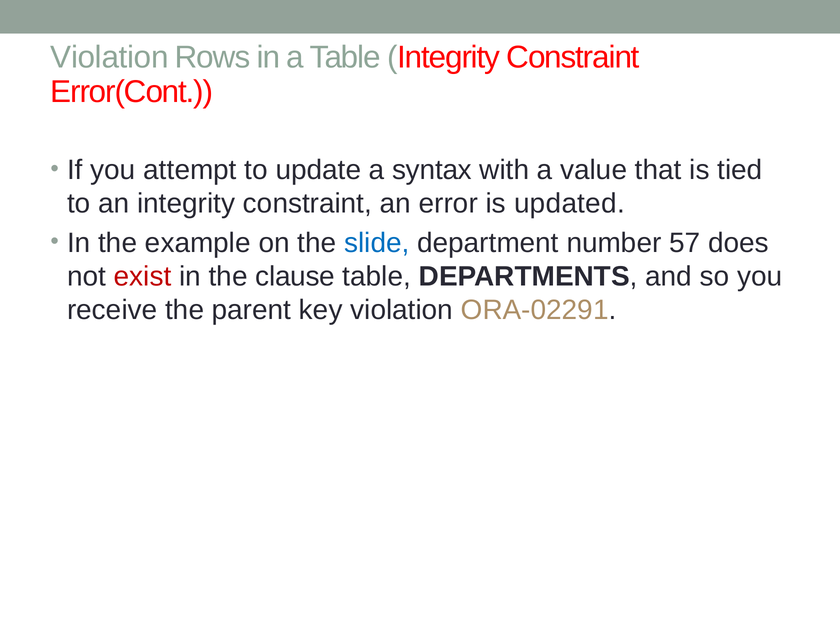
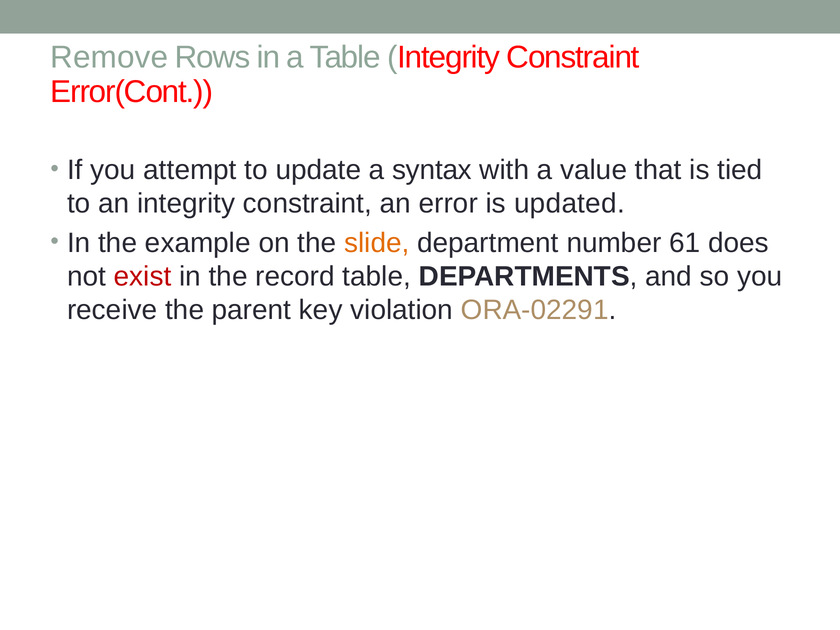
Violation at (110, 58): Violation -> Remove
slide colour: blue -> orange
57: 57 -> 61
clause: clause -> record
